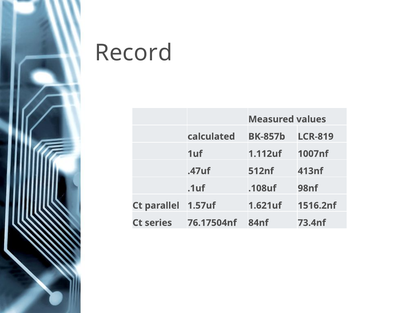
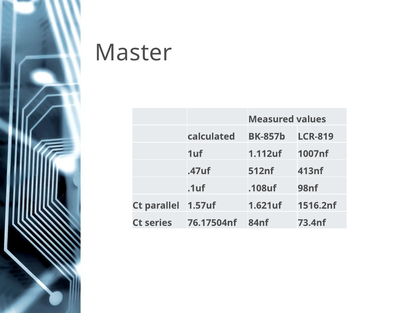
Record: Record -> Master
